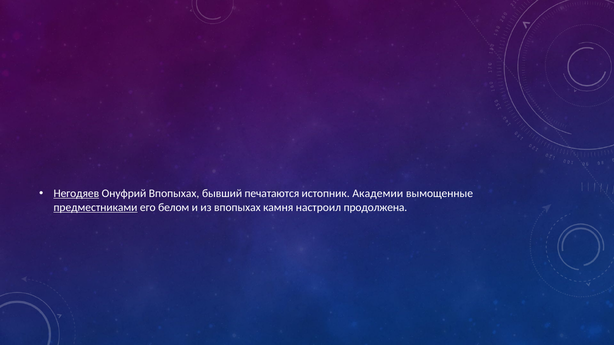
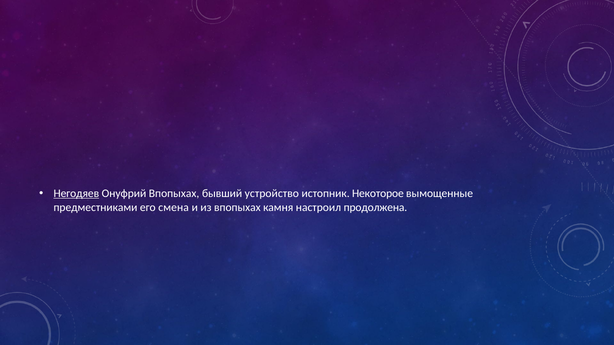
печатаются: печатаются -> устройство
Академии: Академии -> Некоторое
предместниками underline: present -> none
белом: белом -> смена
